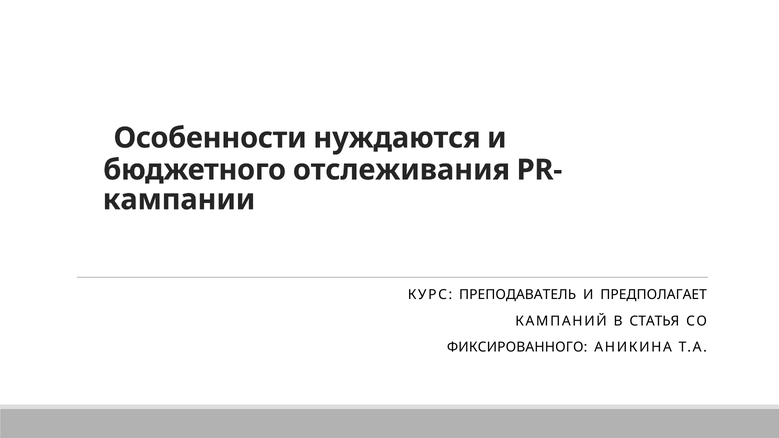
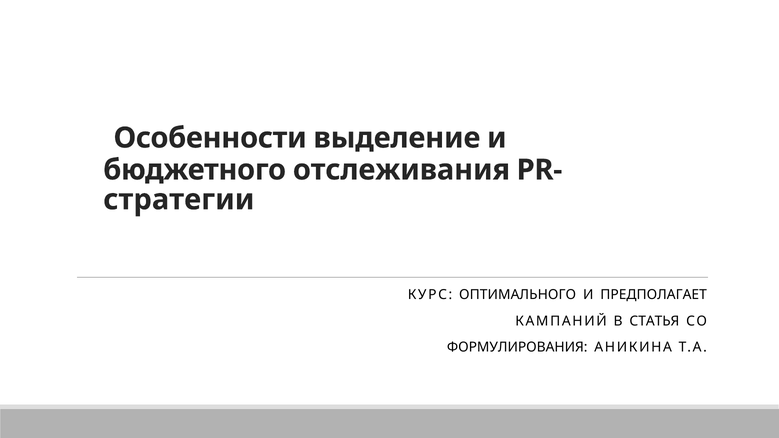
нуждаются: нуждаются -> выделение
кампании: кампании -> стратегии
ПРЕПОДАВАТЕЛЬ: ПРЕПОДАВАТЕЛЬ -> ОПТИМАЛЬНОГО
ФИКСИРОВАННОГО: ФИКСИРОВАННОГО -> ФОРМУЛИРОВАНИЯ
